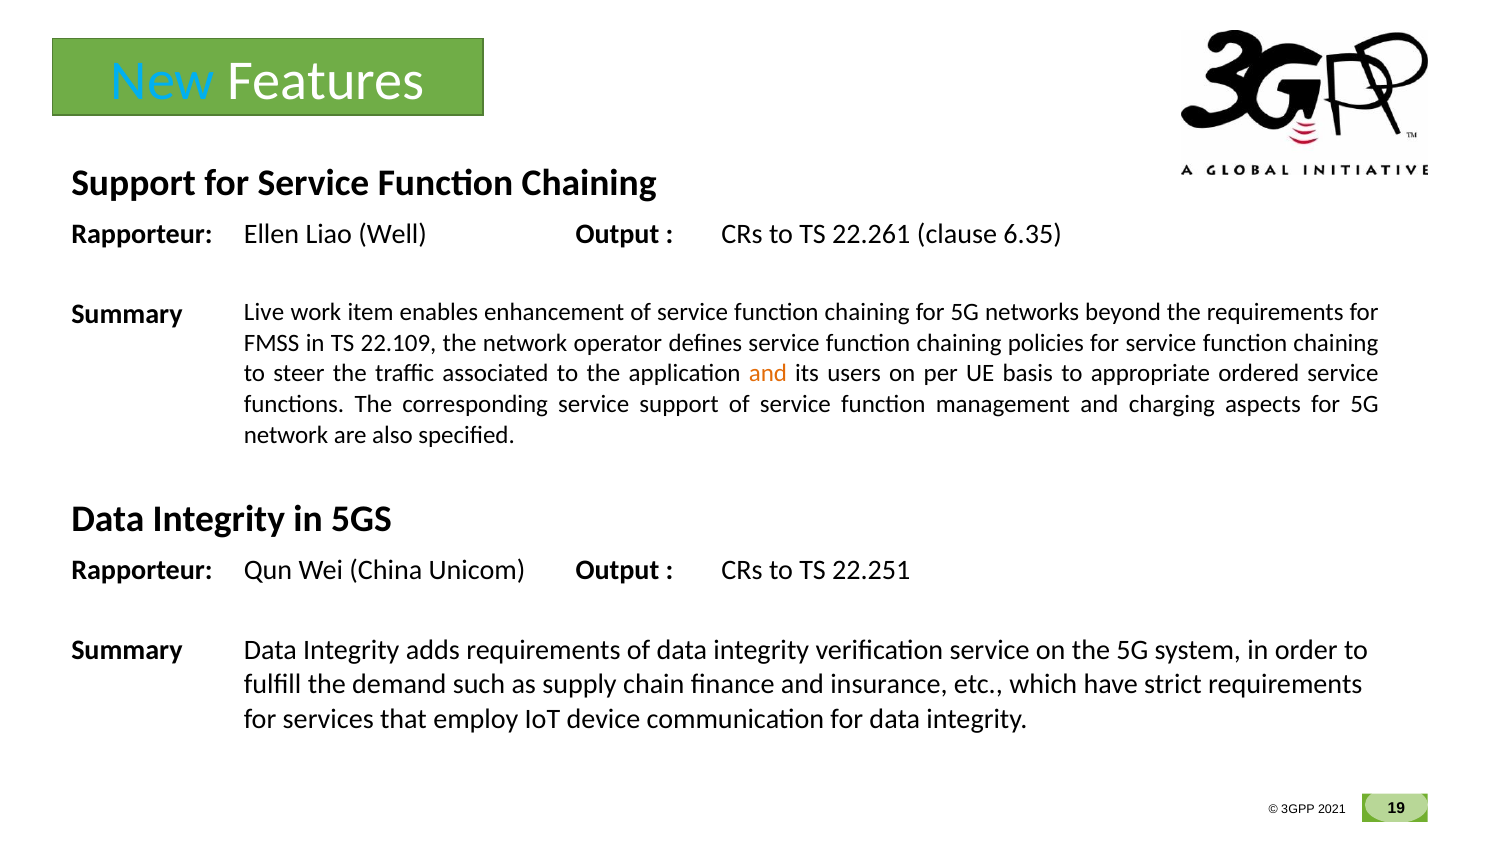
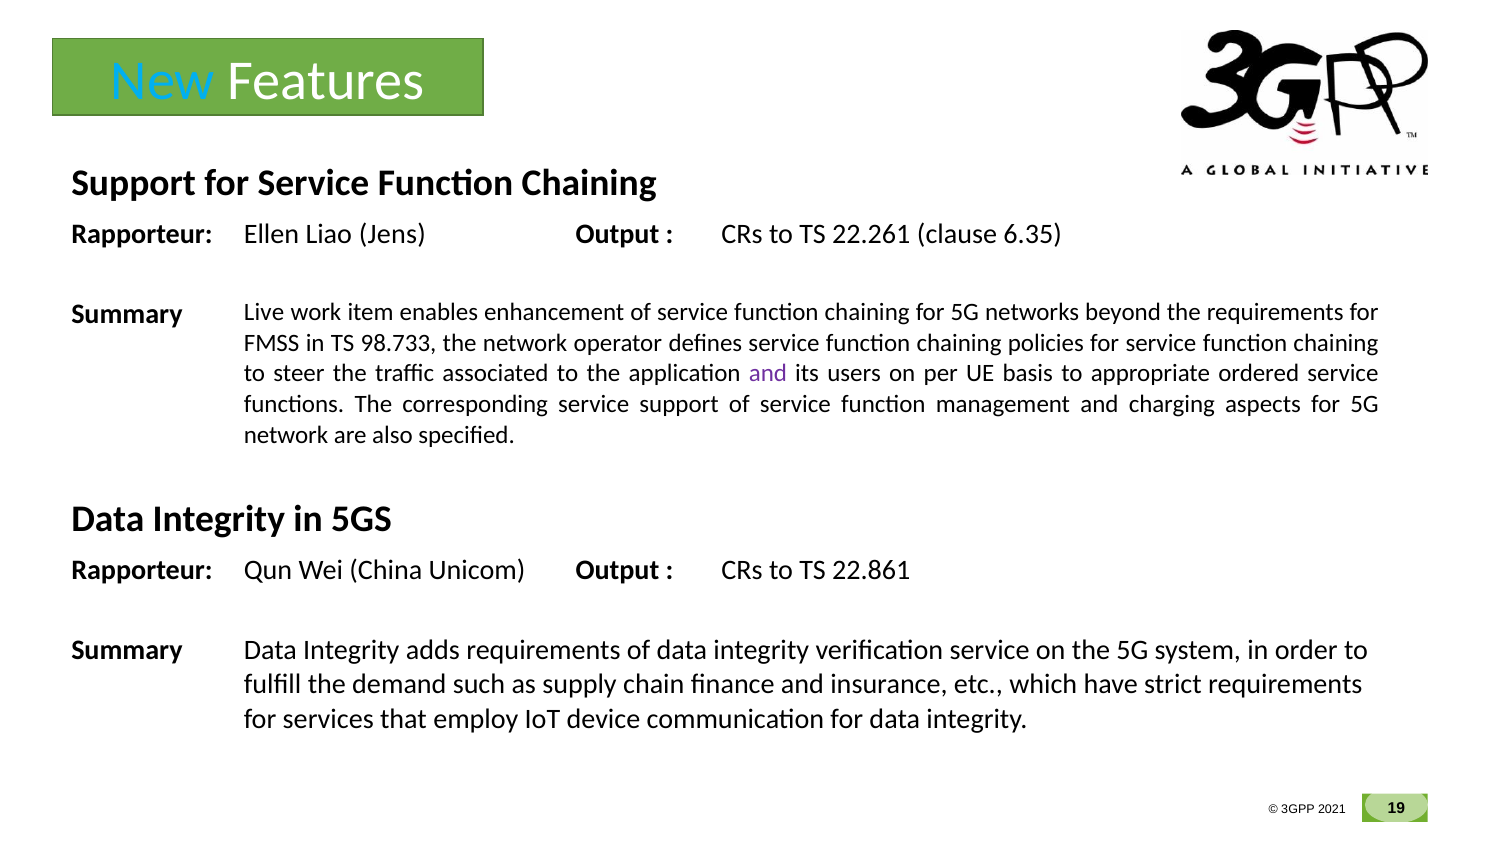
Well: Well -> Jens
22.109: 22.109 -> 98.733
and at (768, 374) colour: orange -> purple
22.251: 22.251 -> 22.861
